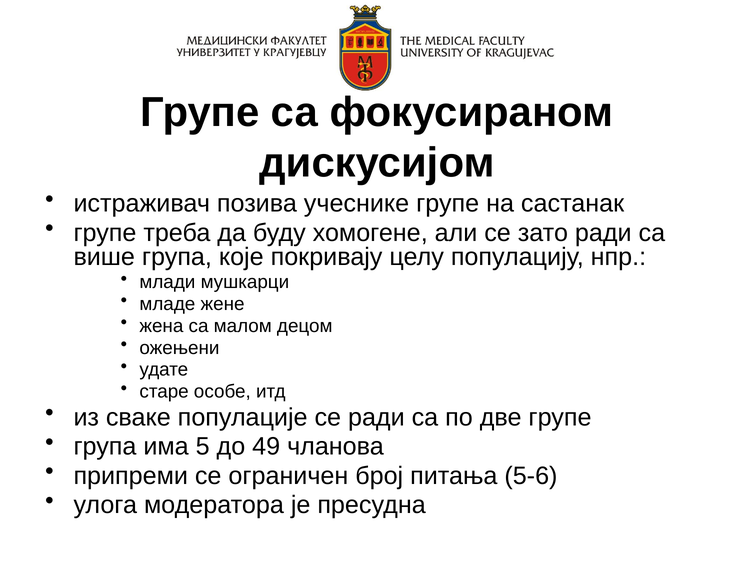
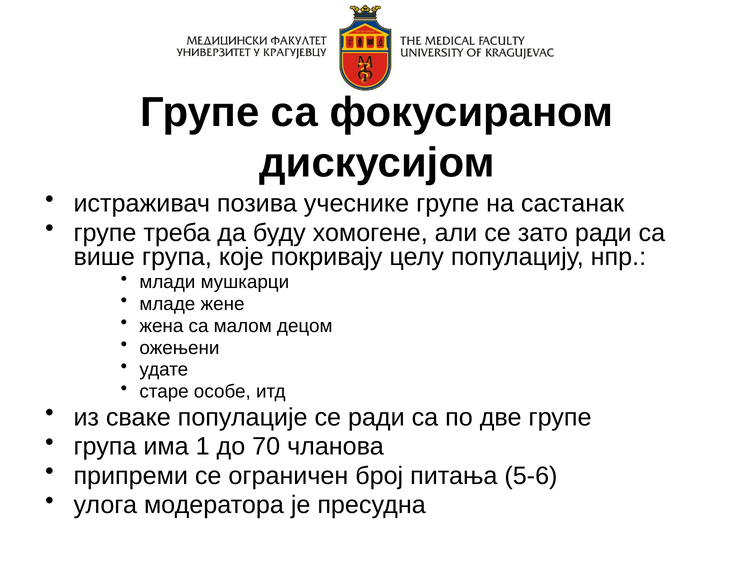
5: 5 -> 1
49: 49 -> 70
